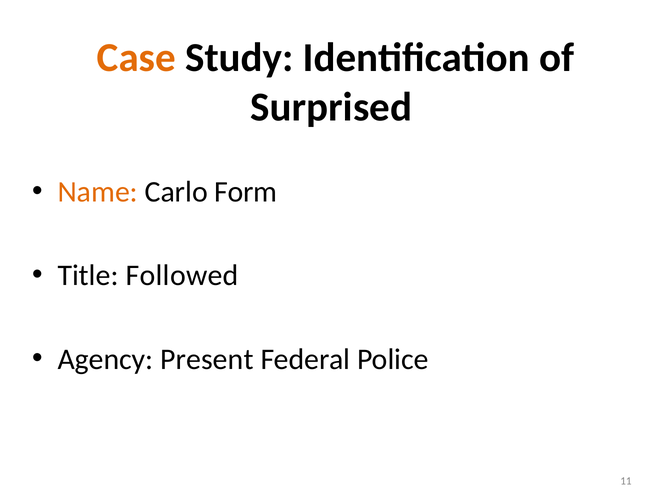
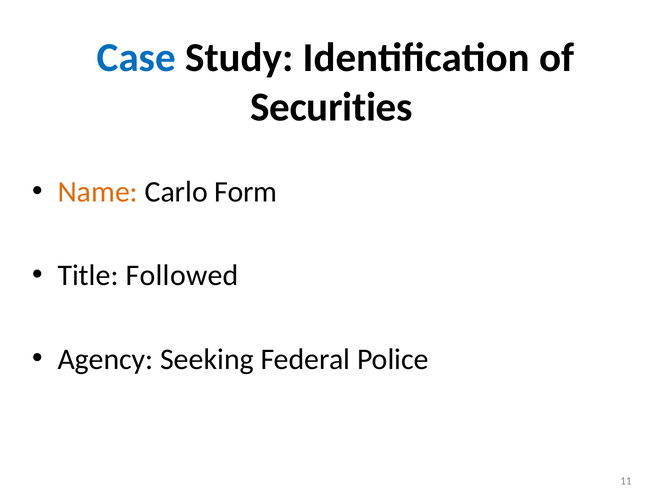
Case colour: orange -> blue
Surprised: Surprised -> Securities
Present: Present -> Seeking
